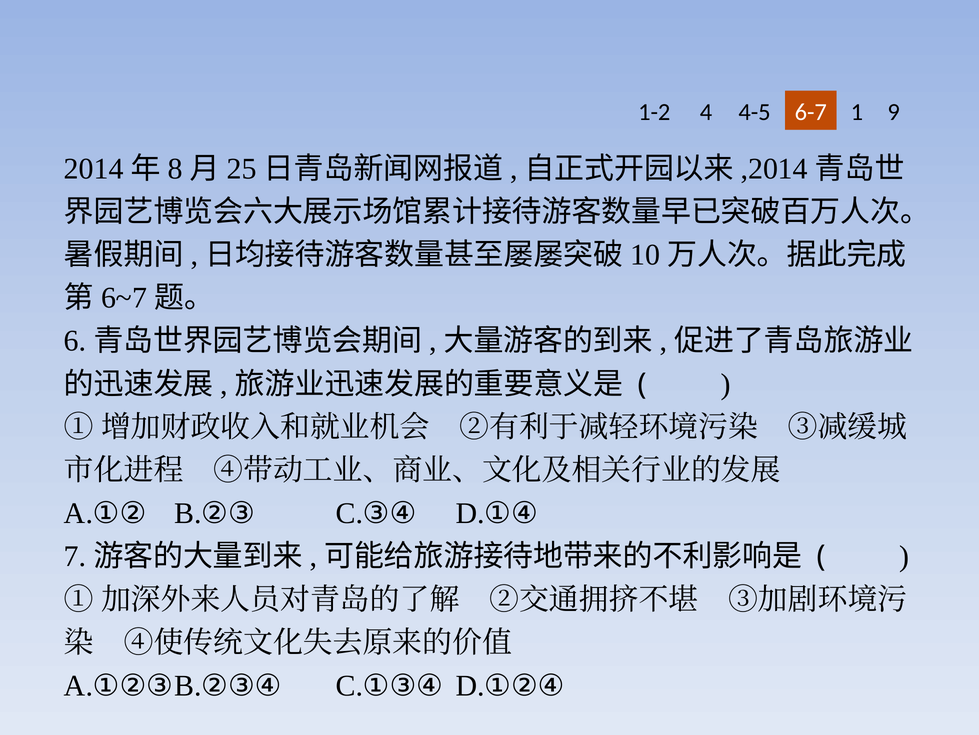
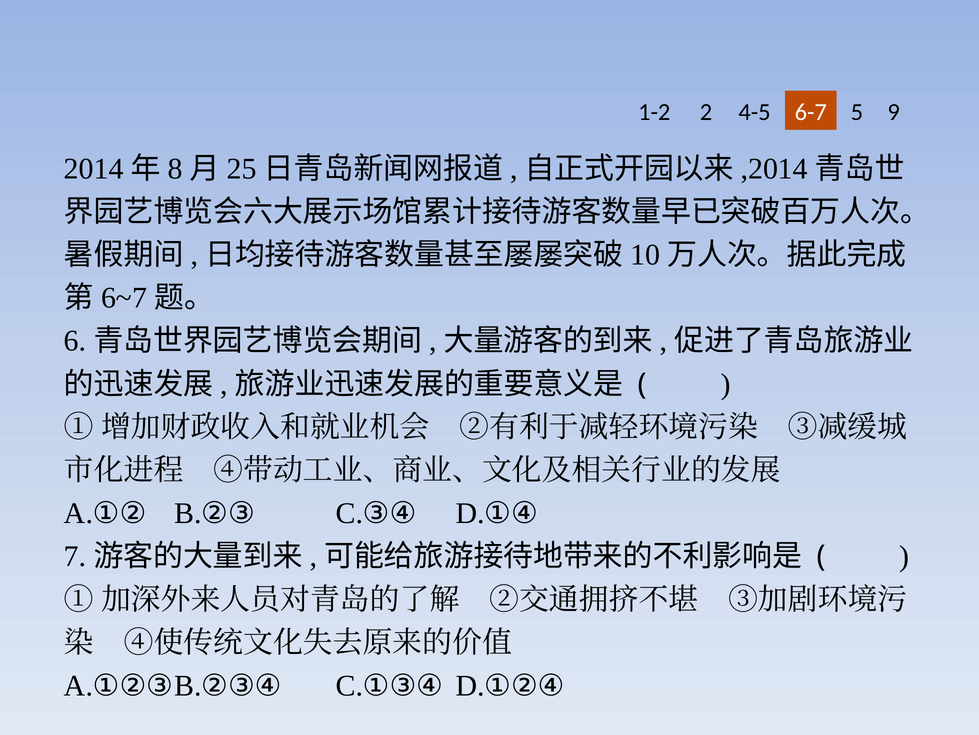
4: 4 -> 2
1: 1 -> 5
